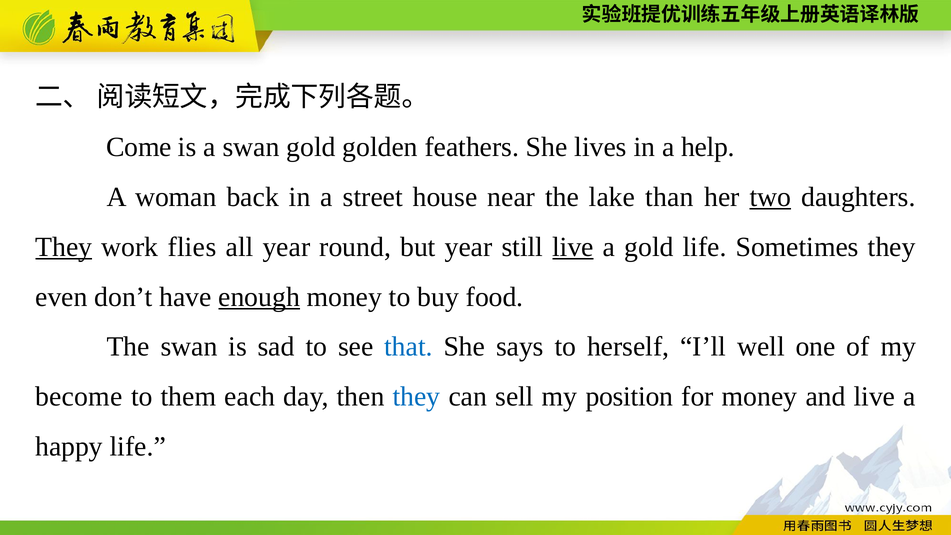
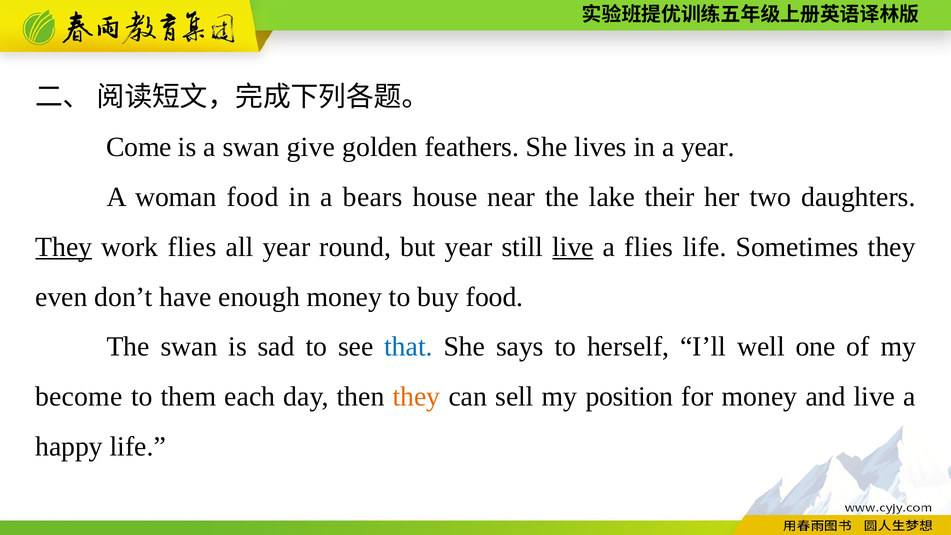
swan gold: gold -> give
a help: help -> year
woman back: back -> food
street: street -> bears
than: than -> their
two underline: present -> none
a gold: gold -> flies
enough underline: present -> none
they at (417, 397) colour: blue -> orange
